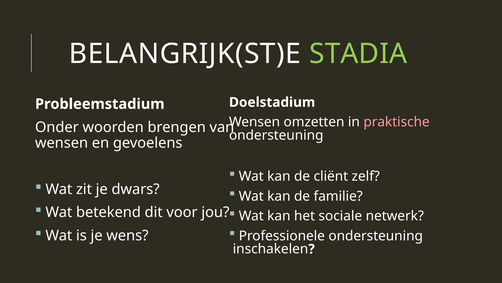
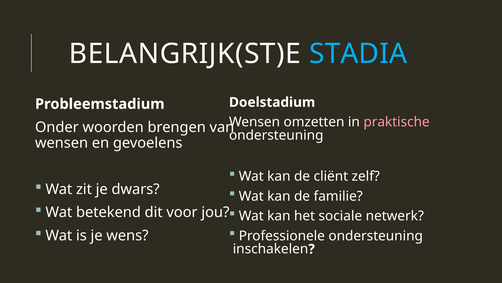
STADIA colour: light green -> light blue
